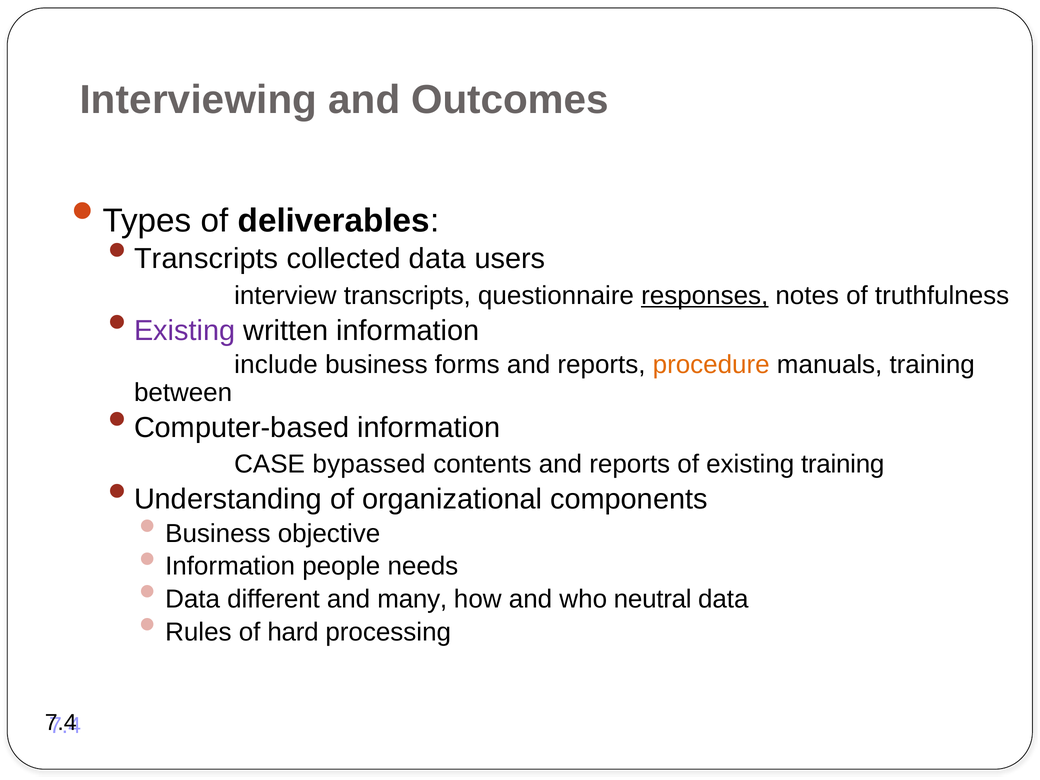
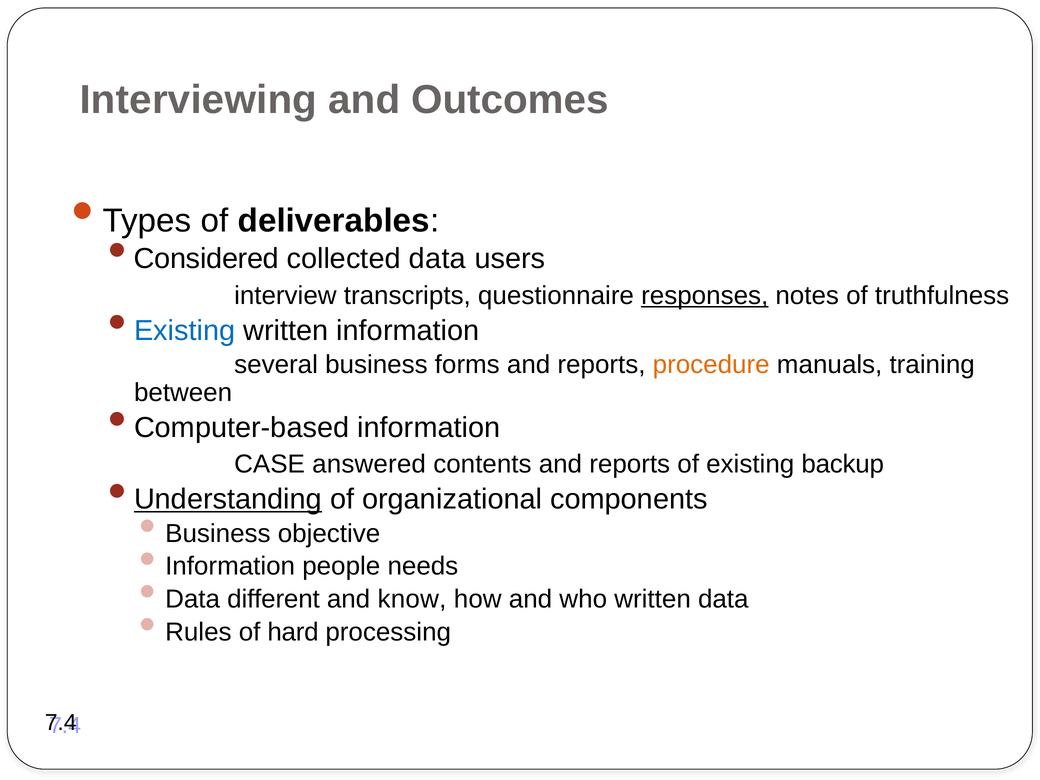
Transcripts at (206, 259): Transcripts -> Considered
Existing at (185, 331) colour: purple -> blue
include: include -> several
bypassed: bypassed -> answered
existing training: training -> backup
Understanding underline: none -> present
many: many -> know
who neutral: neutral -> written
